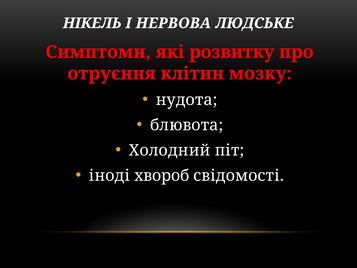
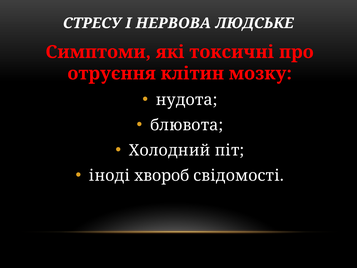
НІКЕЛЬ: НІКЕЛЬ -> СТРЕСУ
розвитку: розвитку -> токсичні
